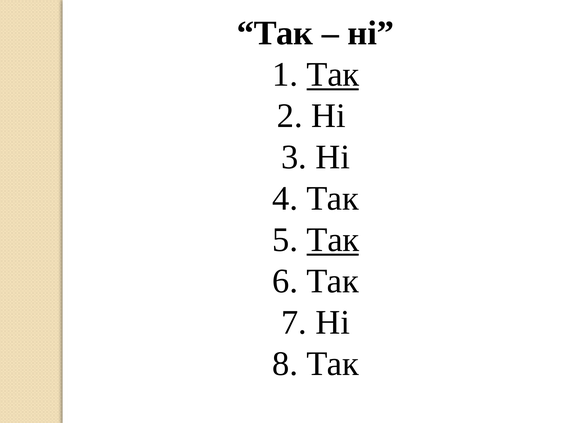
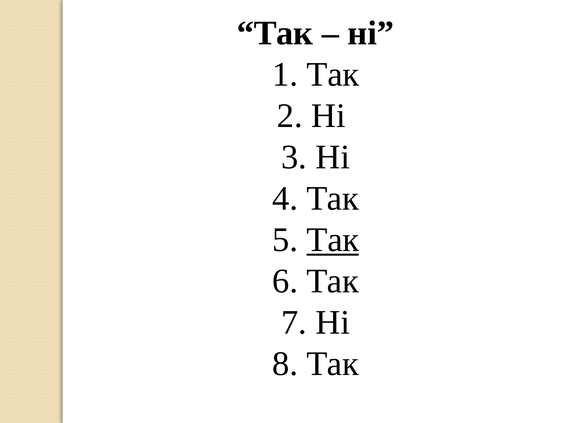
Так at (333, 74) underline: present -> none
